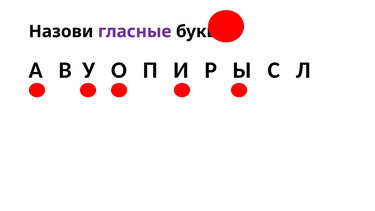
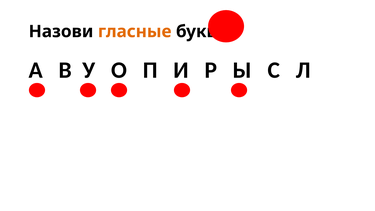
гласные colour: purple -> orange
